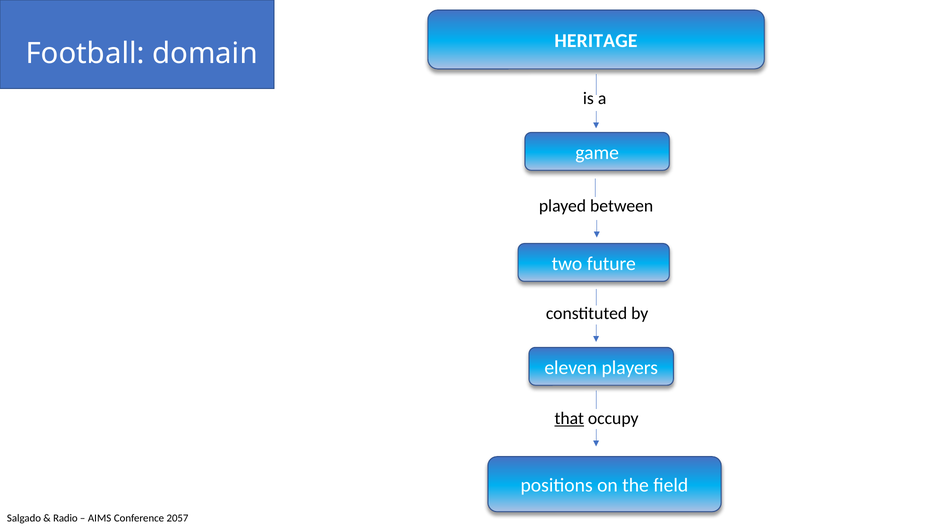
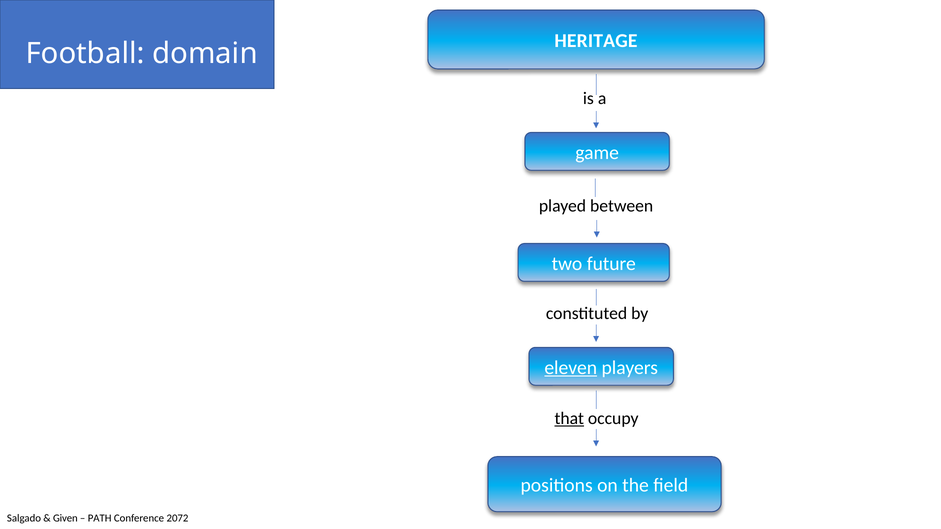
eleven underline: none -> present
Radio: Radio -> Given
AIMS: AIMS -> PATH
2057: 2057 -> 2072
